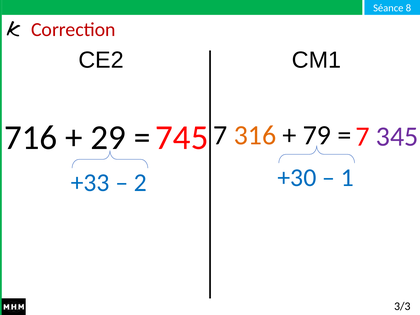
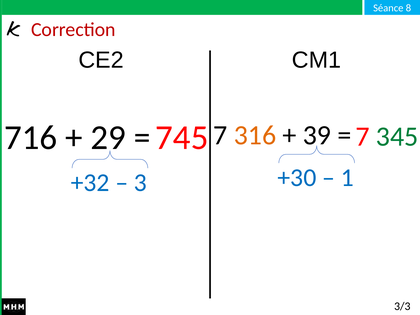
79: 79 -> 39
345 colour: purple -> green
+33: +33 -> +32
2: 2 -> 3
